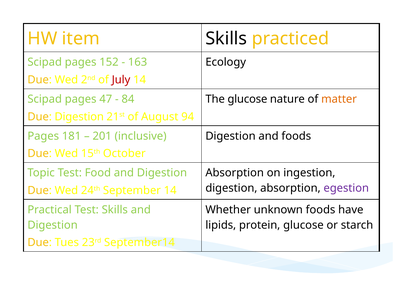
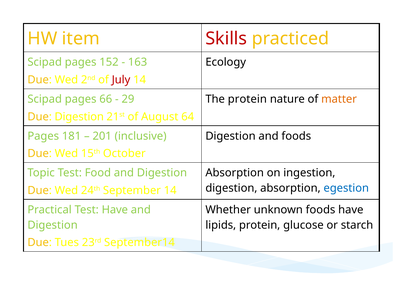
Skills at (226, 39) colour: black -> red
47: 47 -> 66
84: 84 -> 29
The glucose: glucose -> protein
94: 94 -> 64
egestion colour: purple -> blue
Test Skills: Skills -> Have
